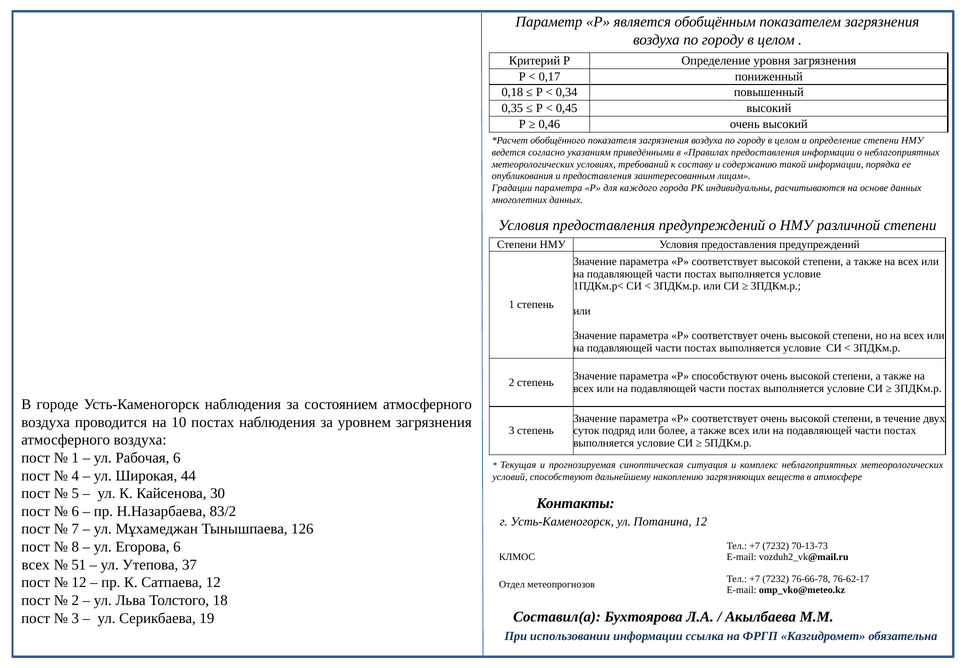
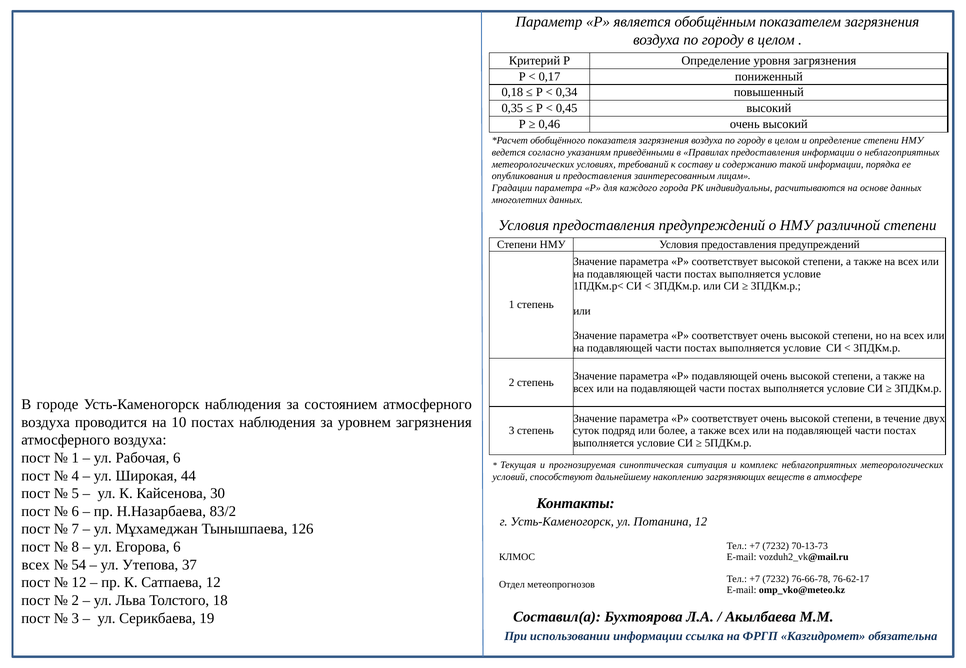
Р способствуют: способствуют -> подавляющей
51: 51 -> 54
